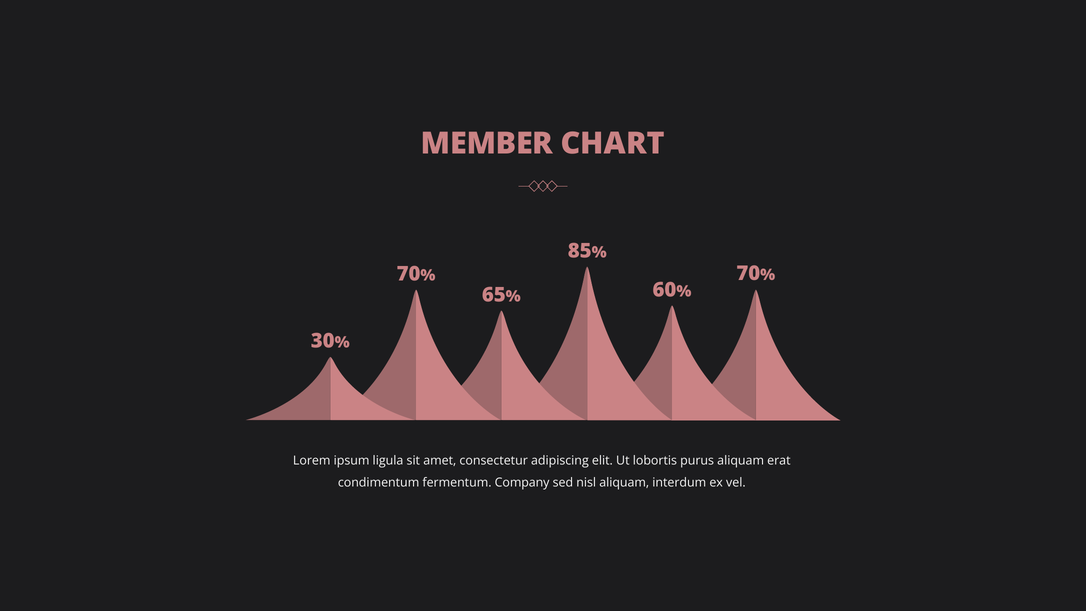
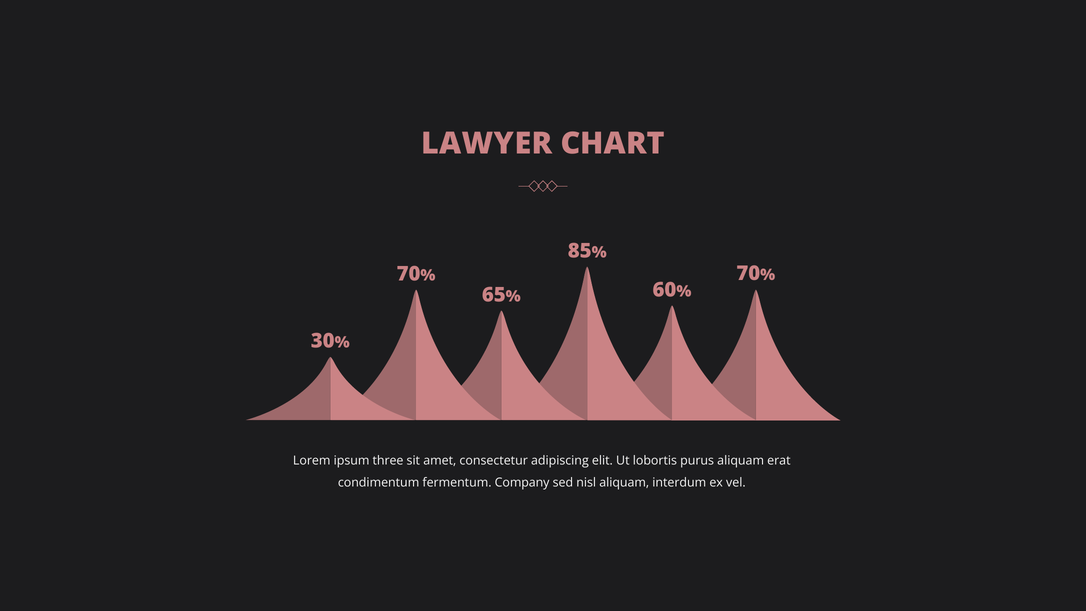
MEMBER: MEMBER -> LAWYER
ligula: ligula -> three
